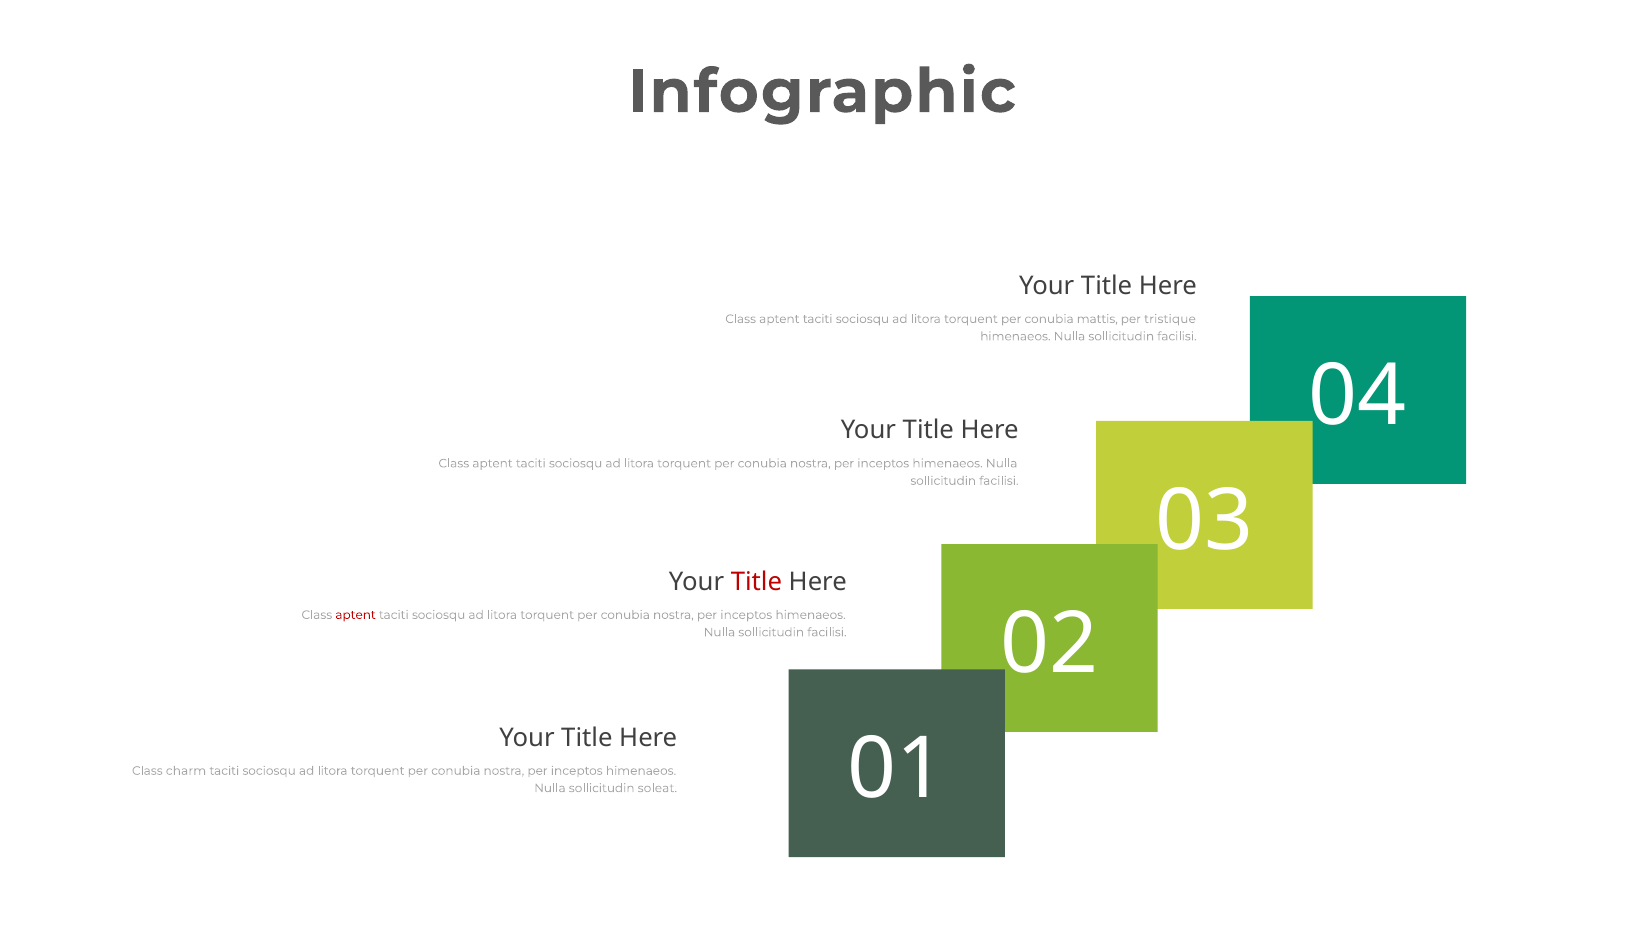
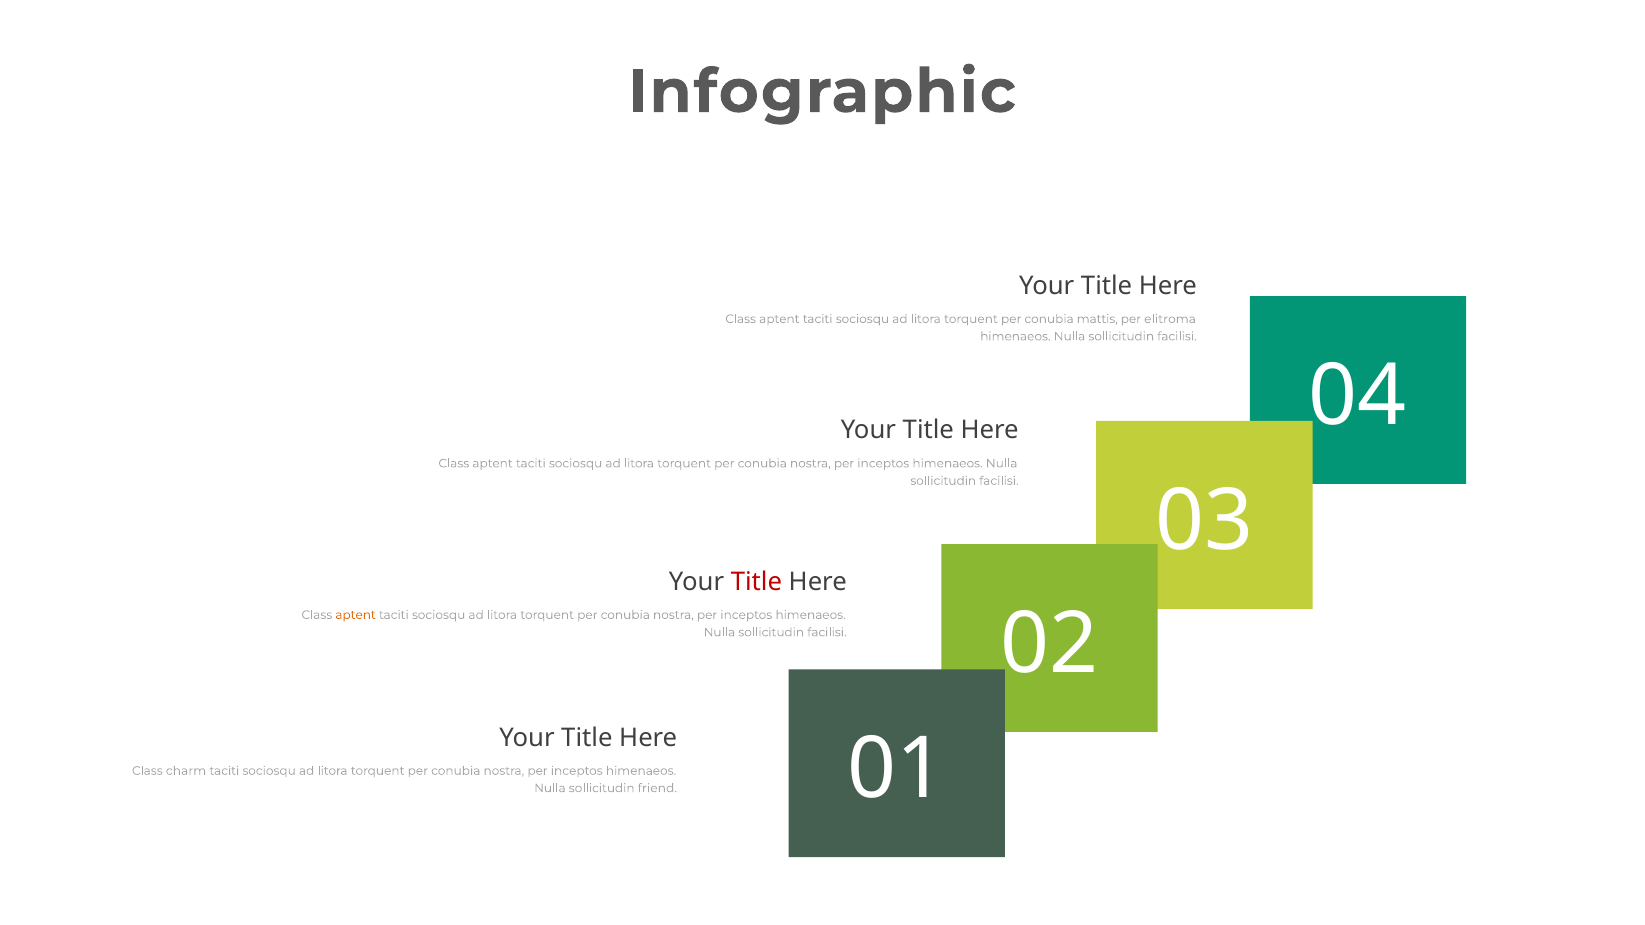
tristique: tristique -> elitroma
aptent at (356, 615) colour: red -> orange
soleat: soleat -> friend
